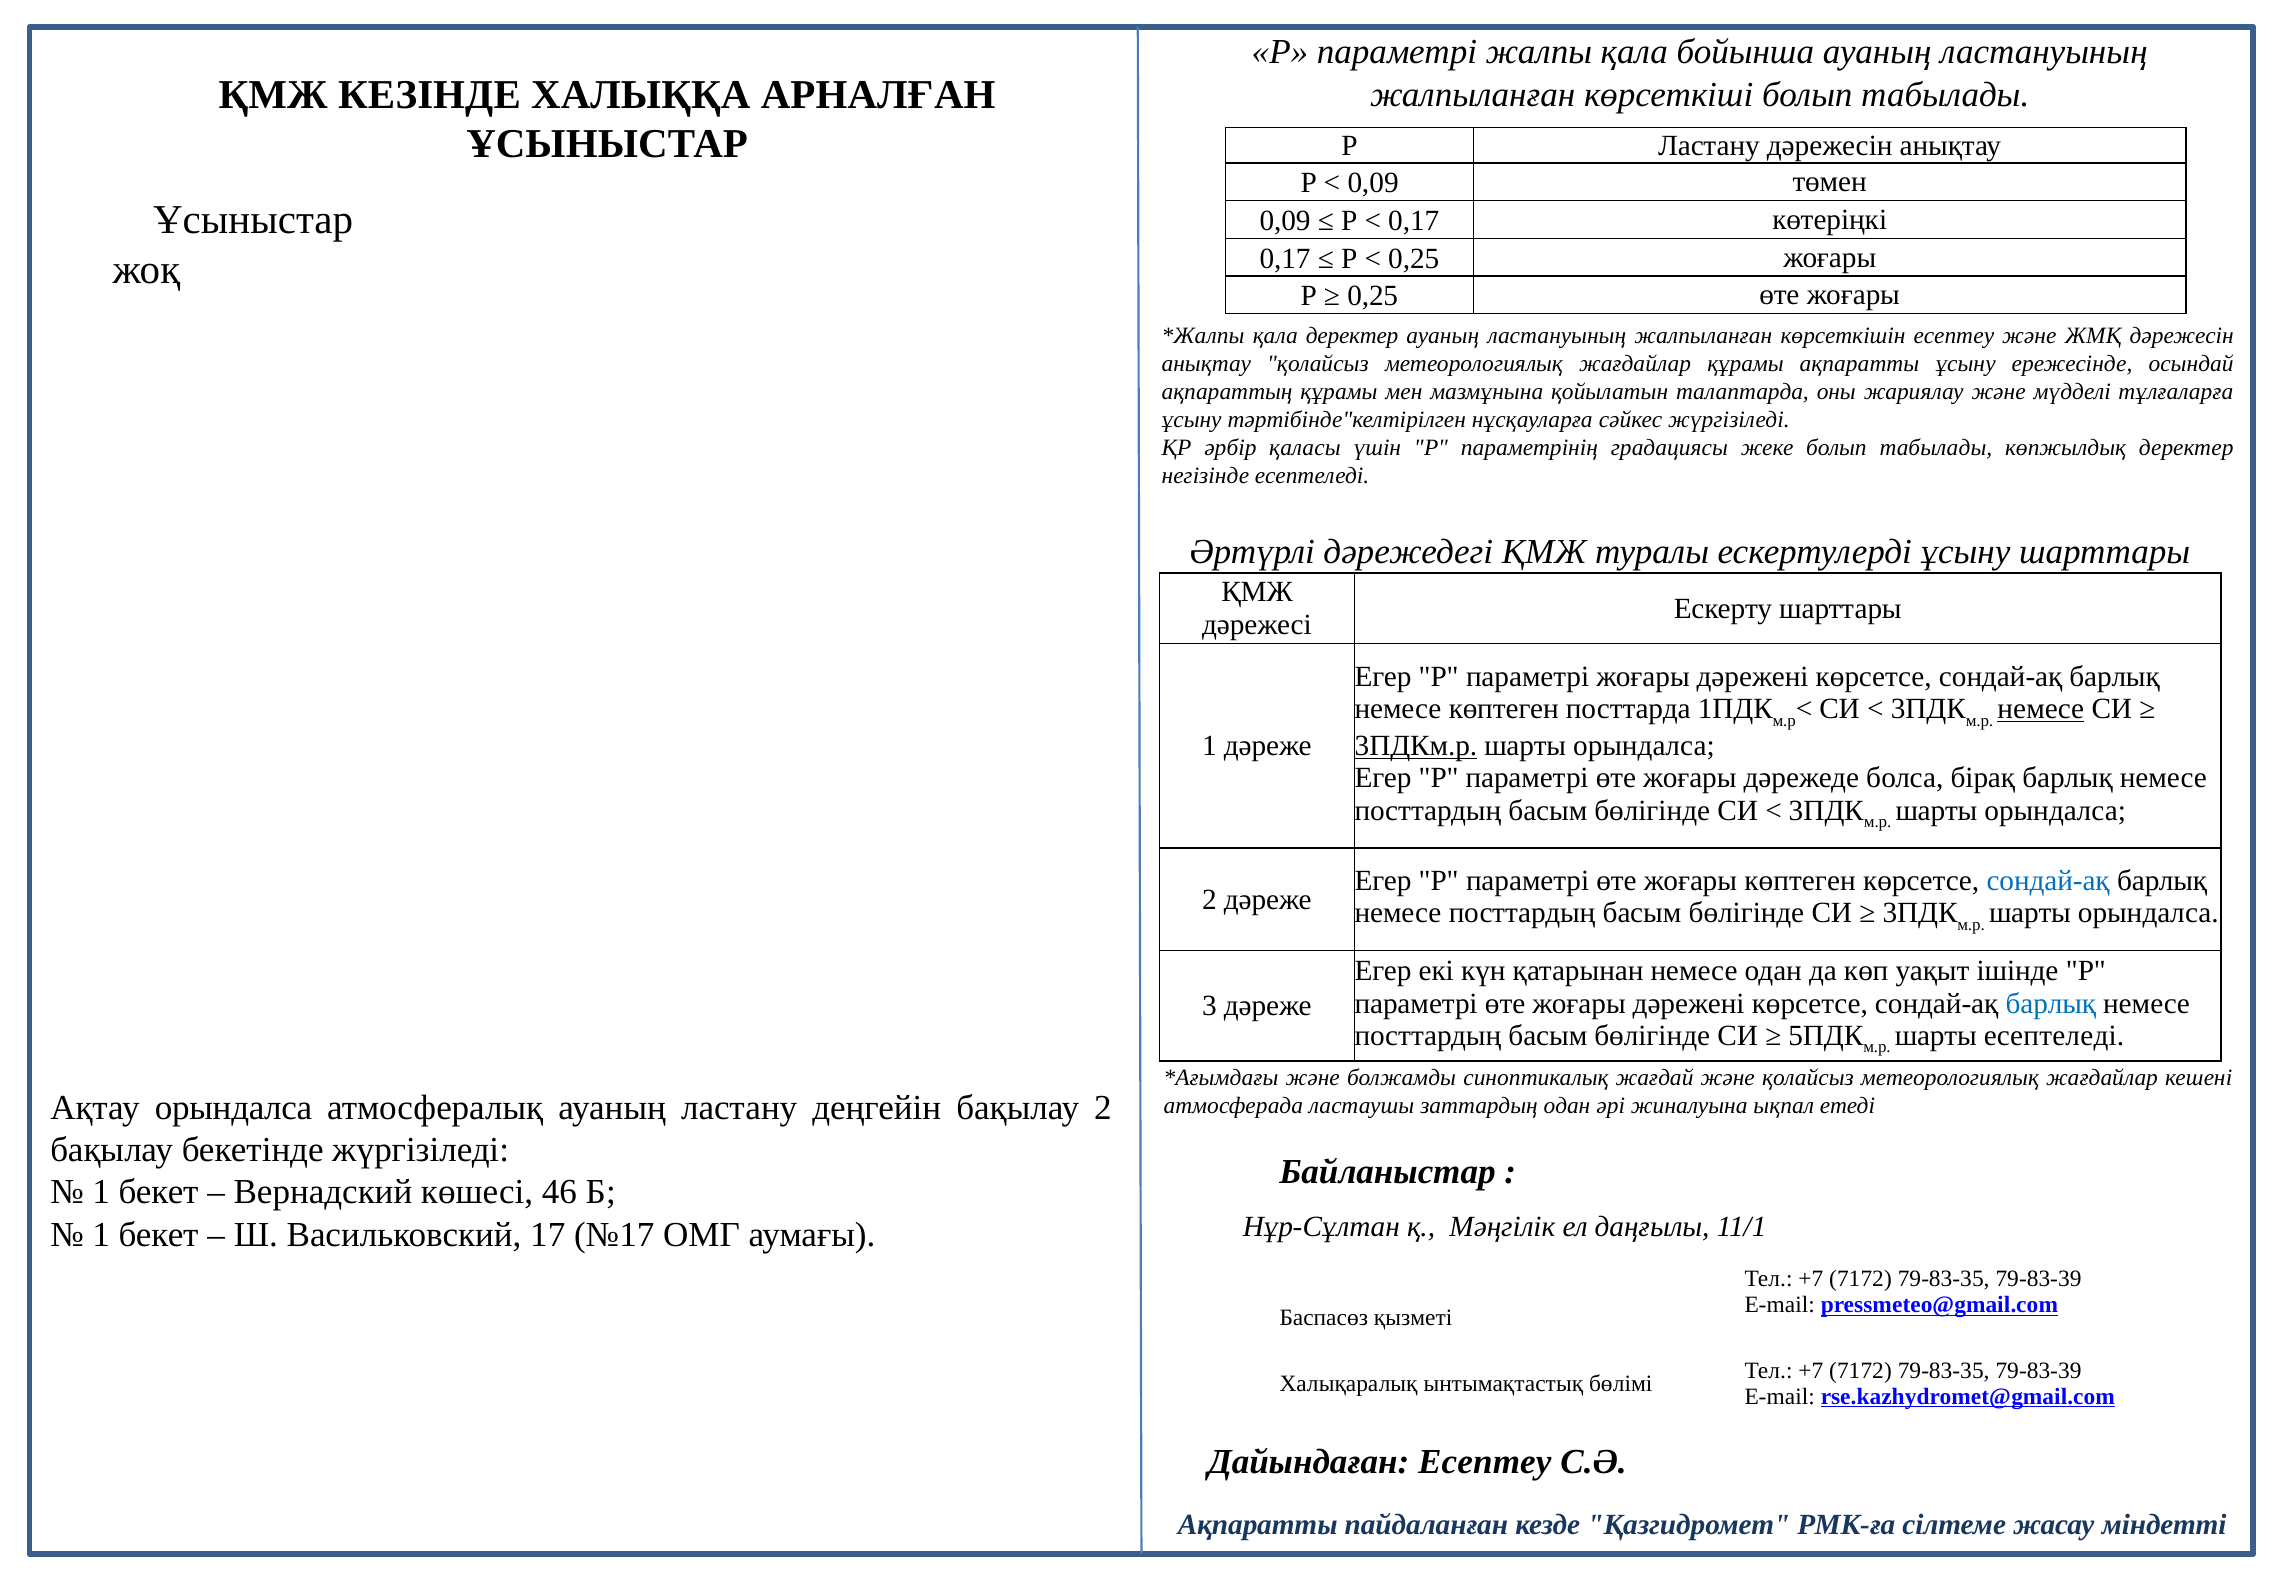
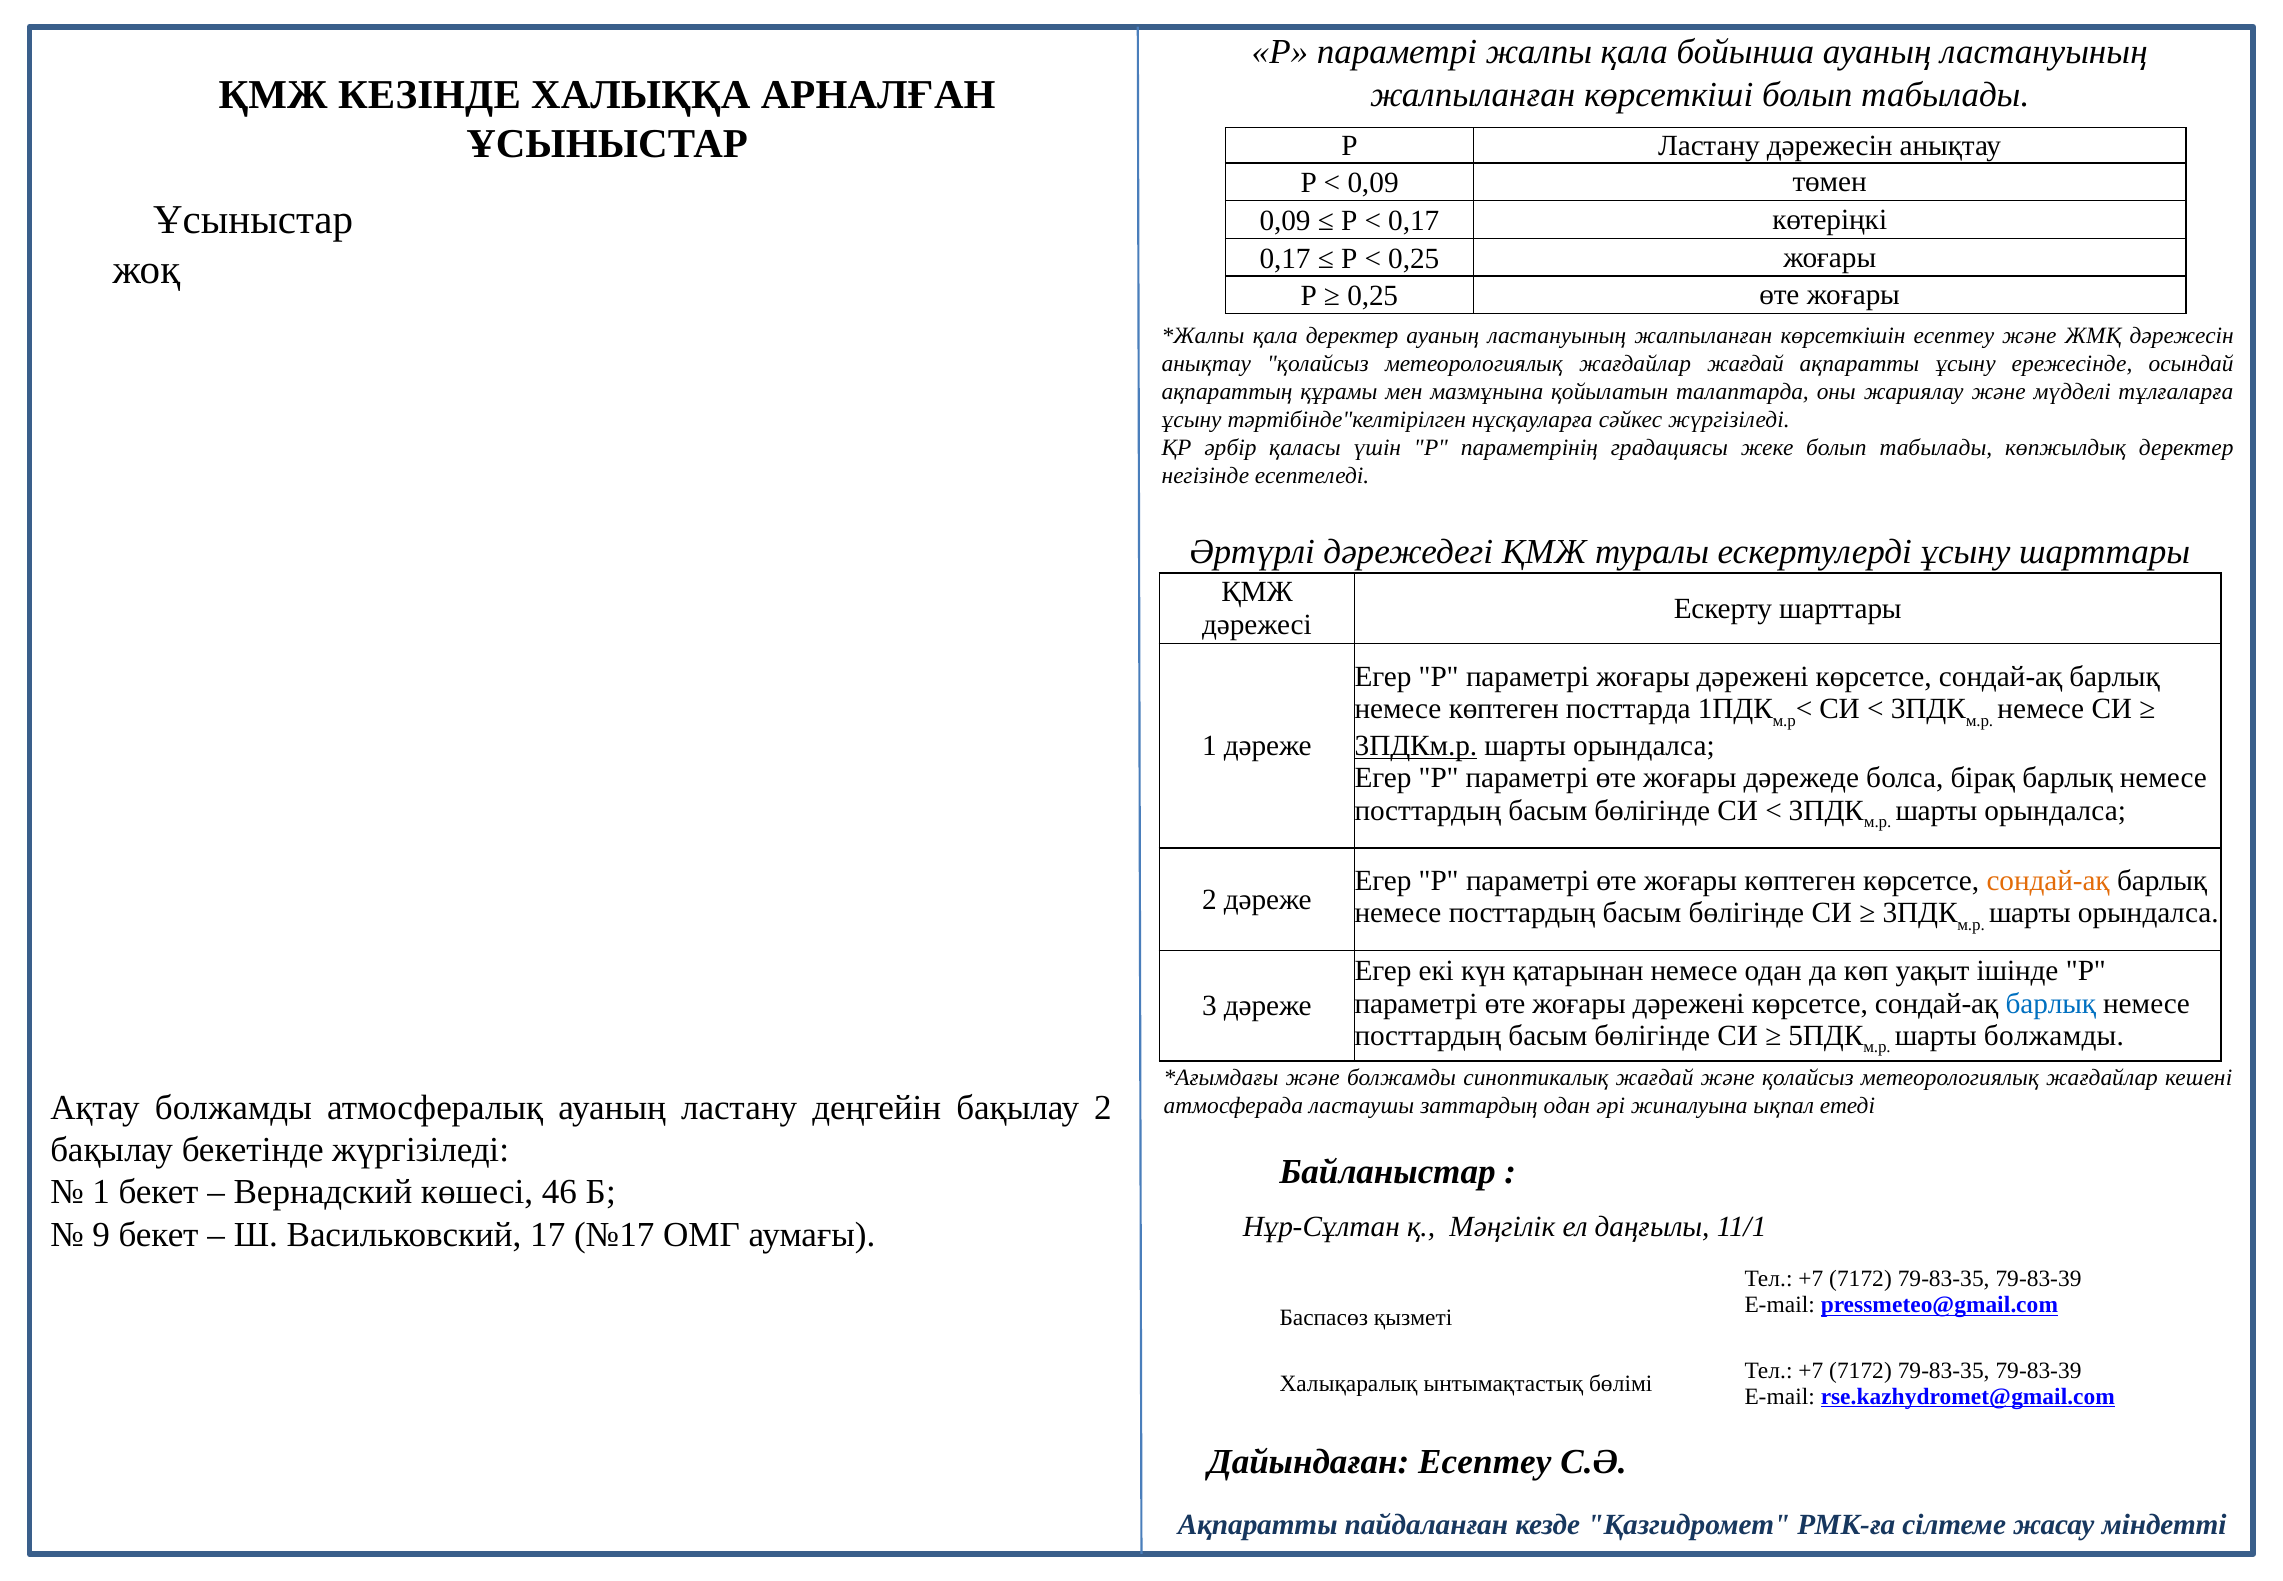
жағдайлар құрамы: құрамы -> жағдай
немесе at (2041, 709) underline: present -> none
сондай-ақ at (2048, 881) colour: blue -> orange
шарты есептеледі: есептеледі -> болжамды
Ақтау орындалса: орындалса -> болжамды
1 at (101, 1234): 1 -> 9
